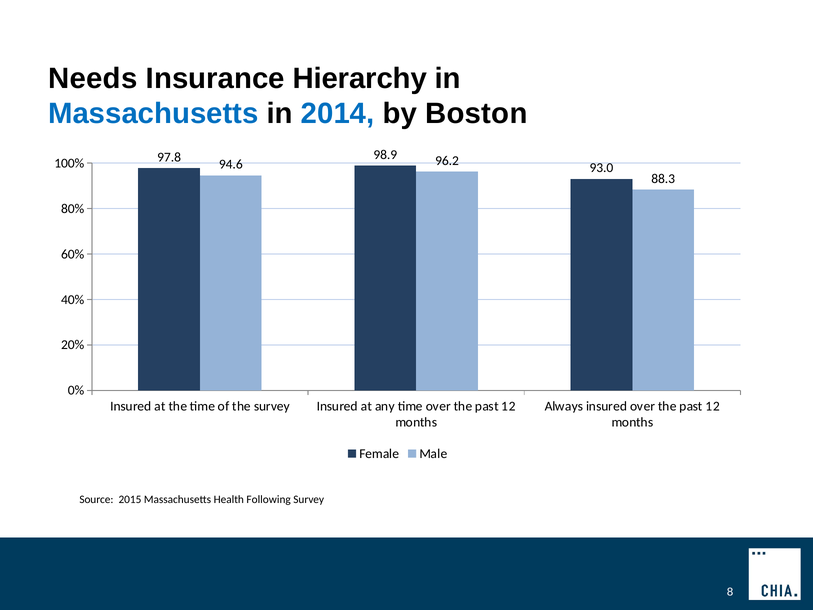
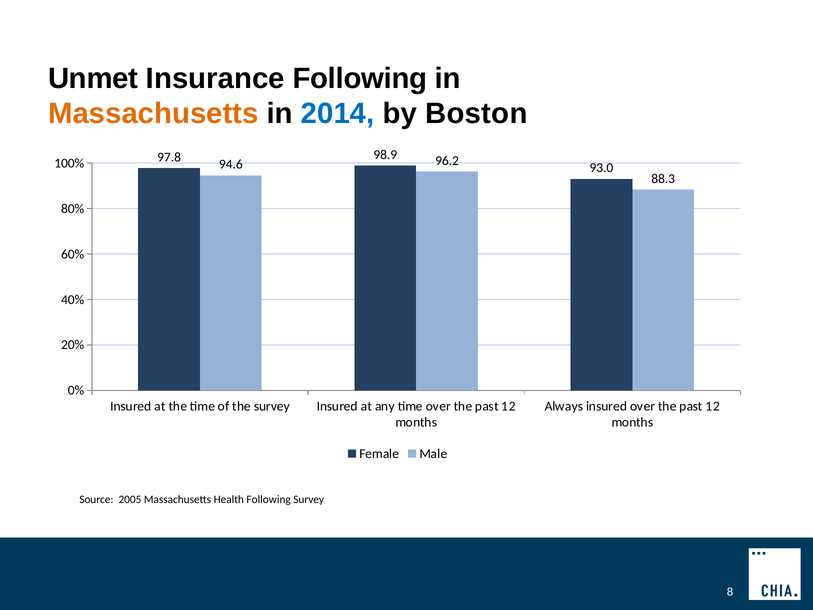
Needs: Needs -> Unmet
Insurance Hierarchy: Hierarchy -> Following
Massachusetts at (153, 114) colour: blue -> orange
2015: 2015 -> 2005
